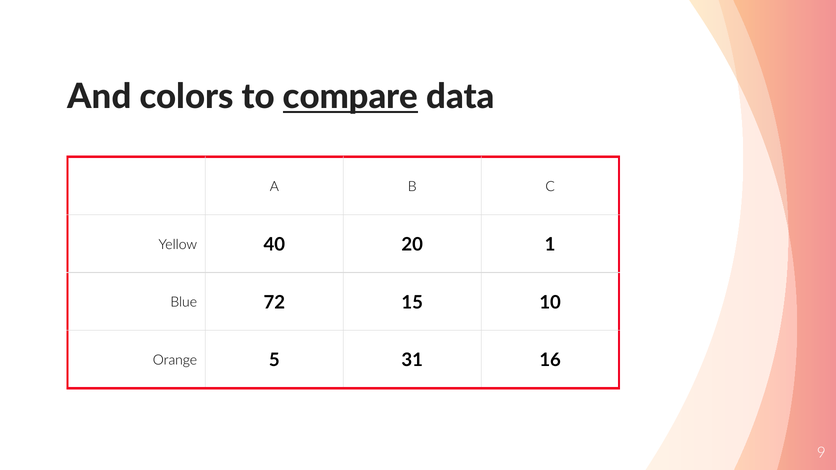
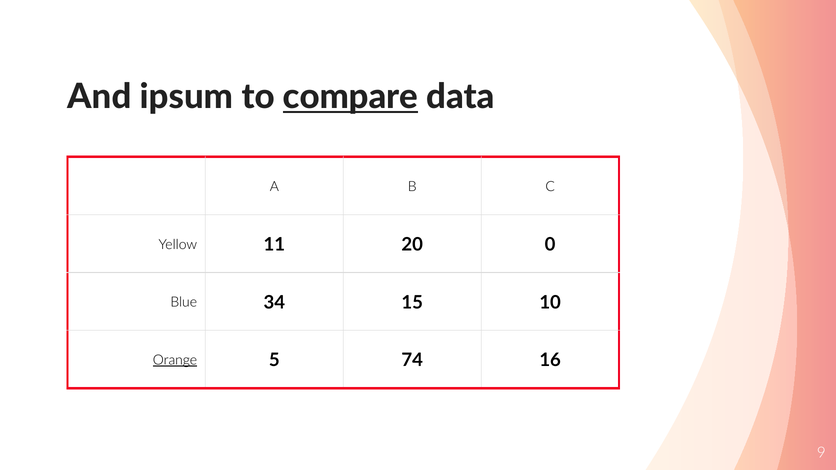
colors: colors -> ipsum
40: 40 -> 11
1: 1 -> 0
72: 72 -> 34
Orange underline: none -> present
31: 31 -> 74
